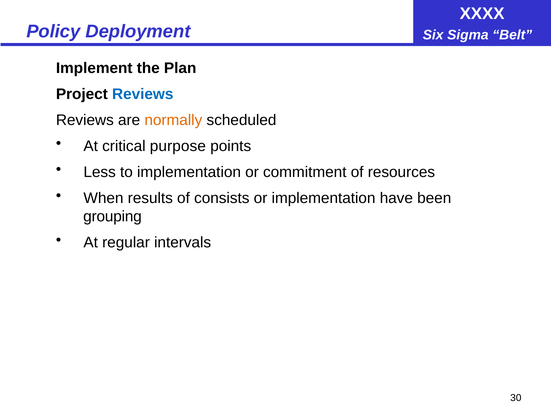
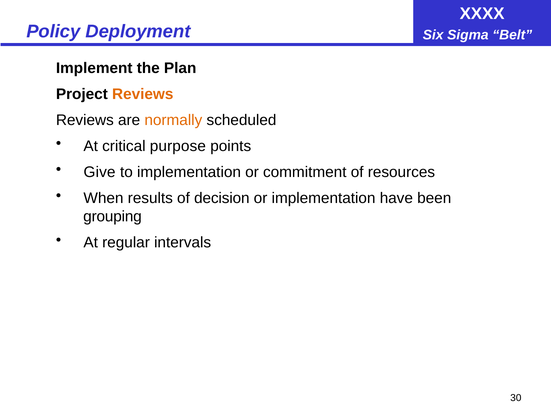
Reviews at (143, 94) colour: blue -> orange
Less: Less -> Give
consists: consists -> decision
